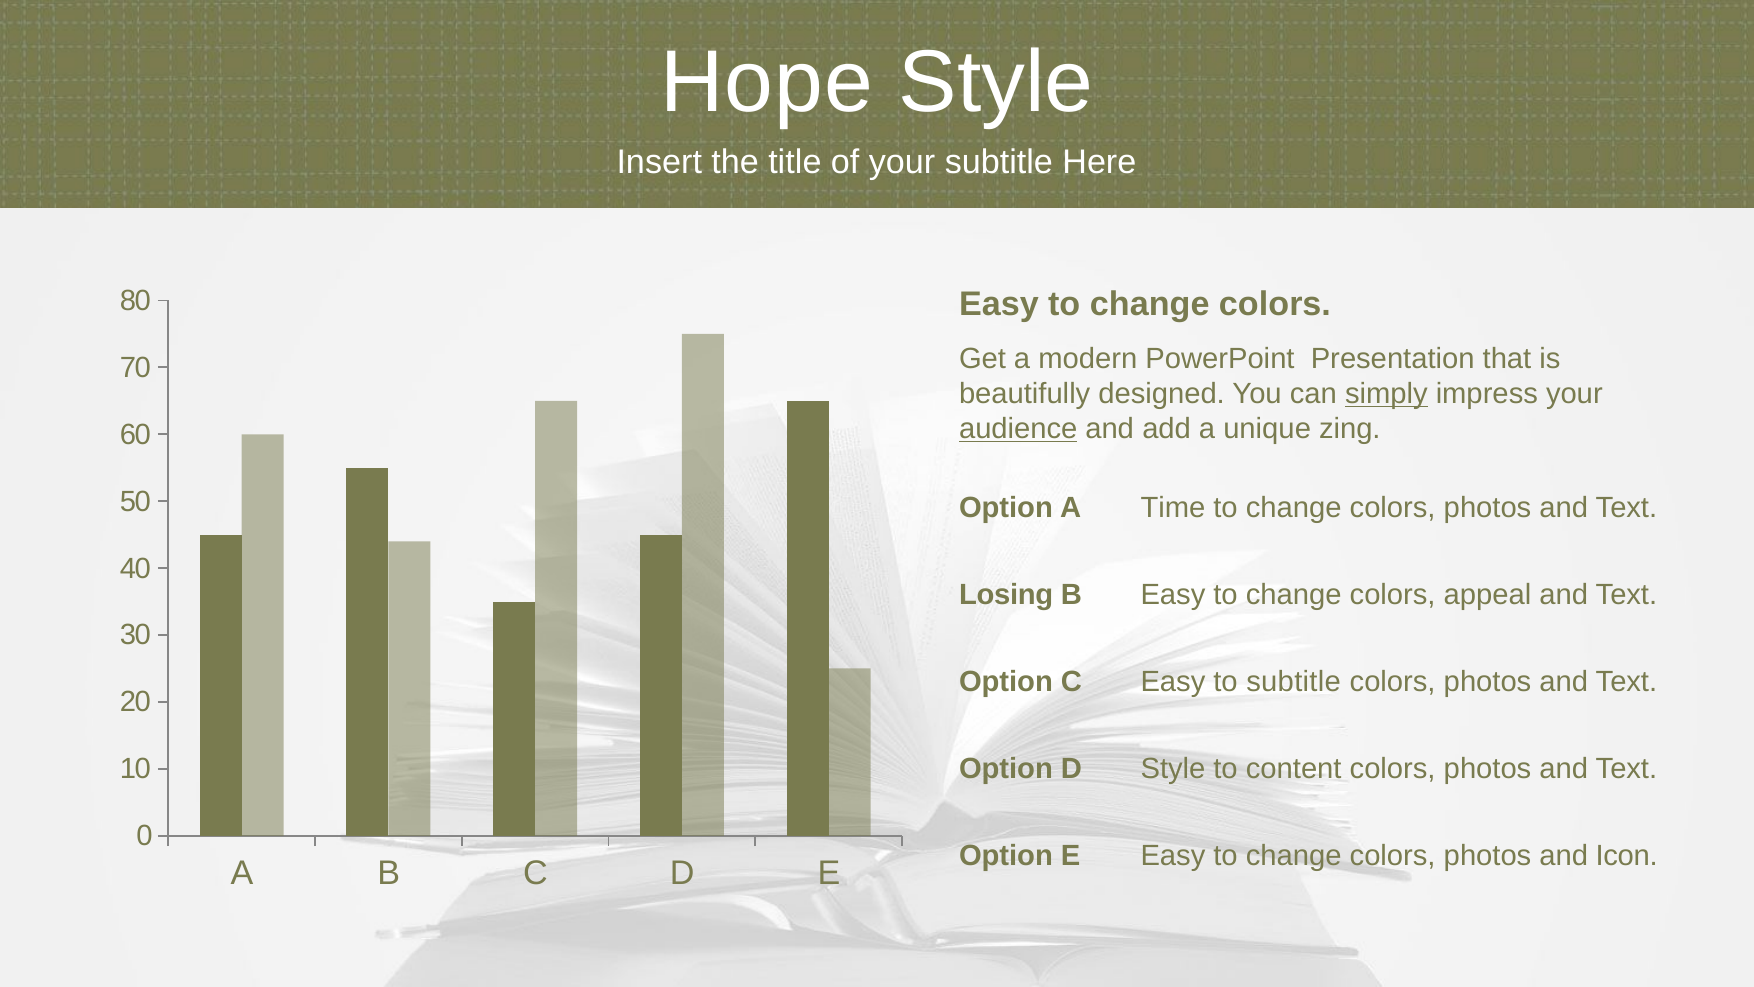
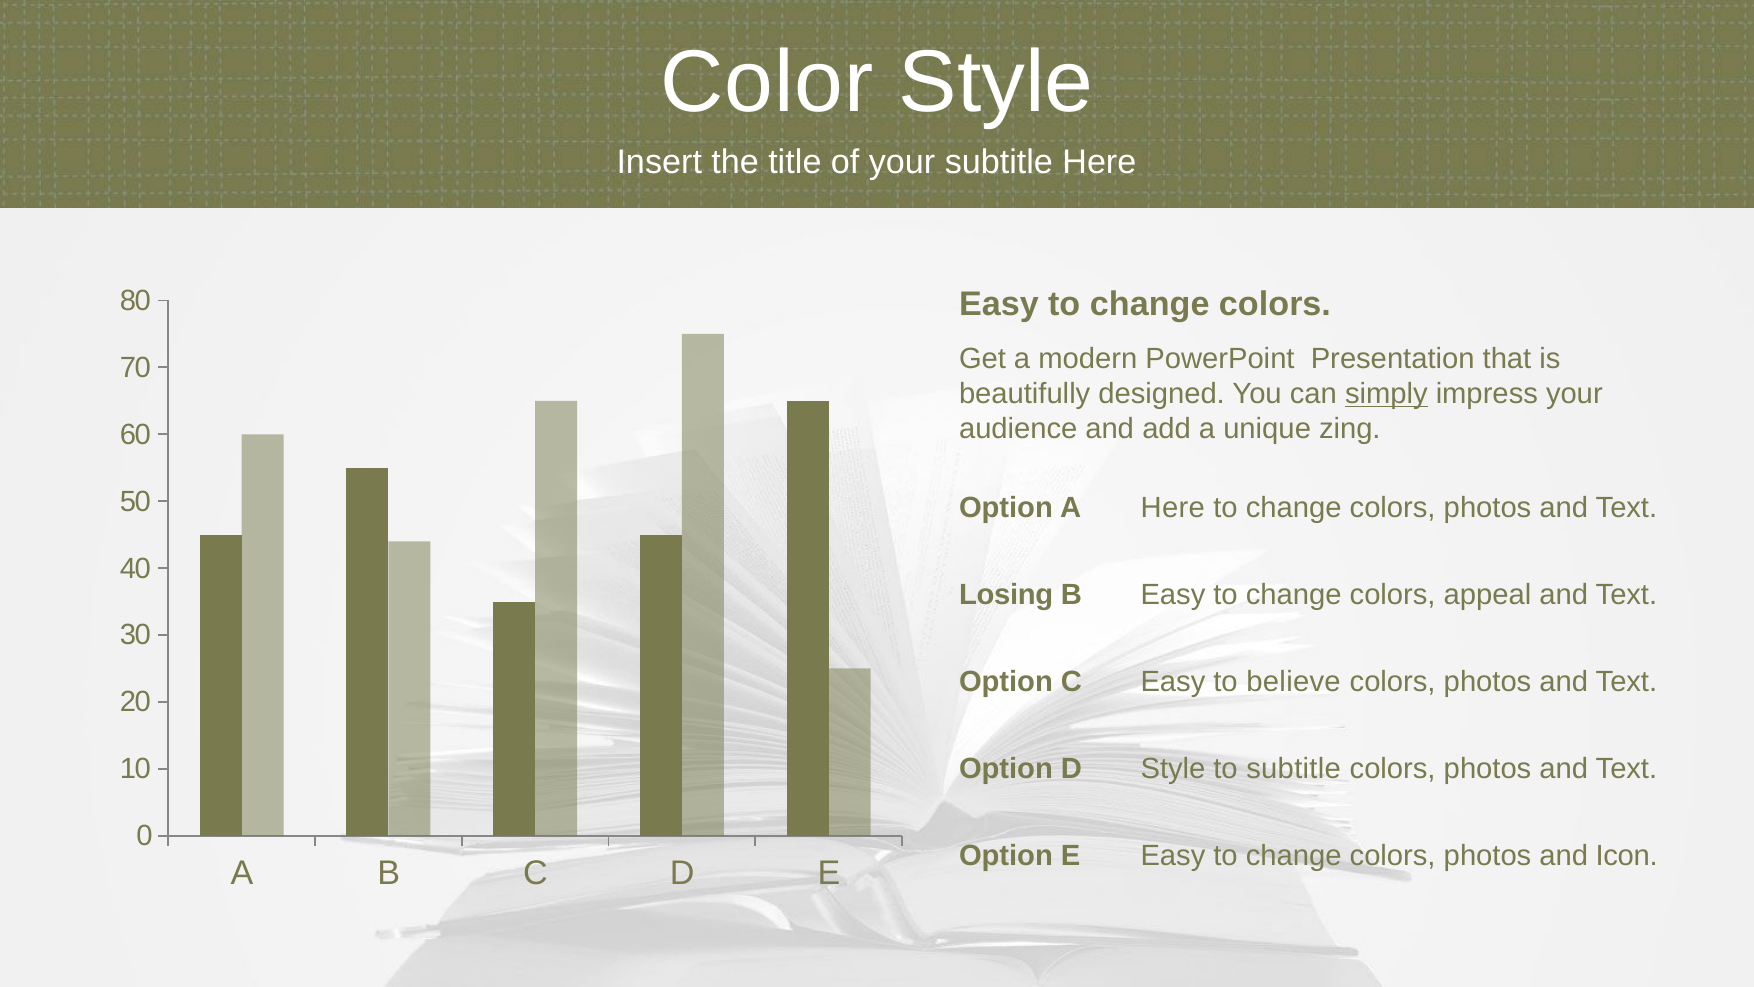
Hope: Hope -> Color
audience underline: present -> none
A Time: Time -> Here
to subtitle: subtitle -> believe
to content: content -> subtitle
